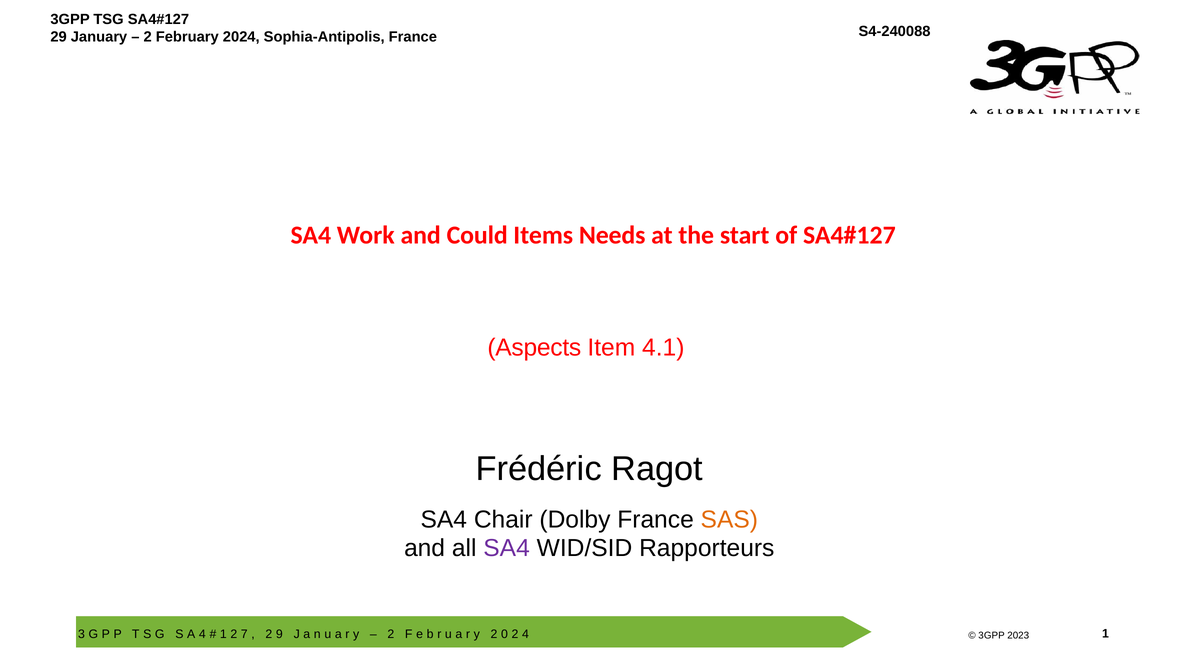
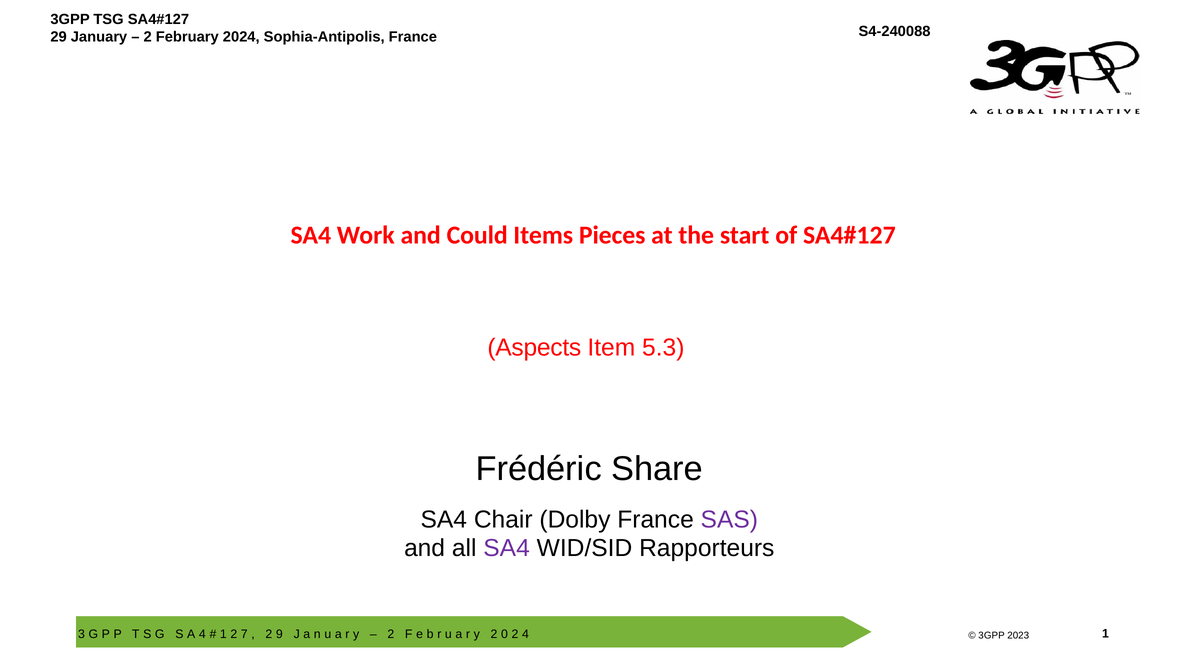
Needs: Needs -> Pieces
4.1: 4.1 -> 5.3
Ragot: Ragot -> Share
SAS colour: orange -> purple
